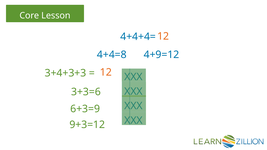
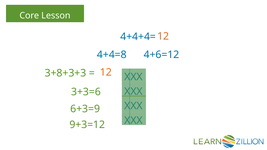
4+9=12: 4+9=12 -> 4+6=12
3+4+3+3: 3+4+3+3 -> 3+8+3+3
